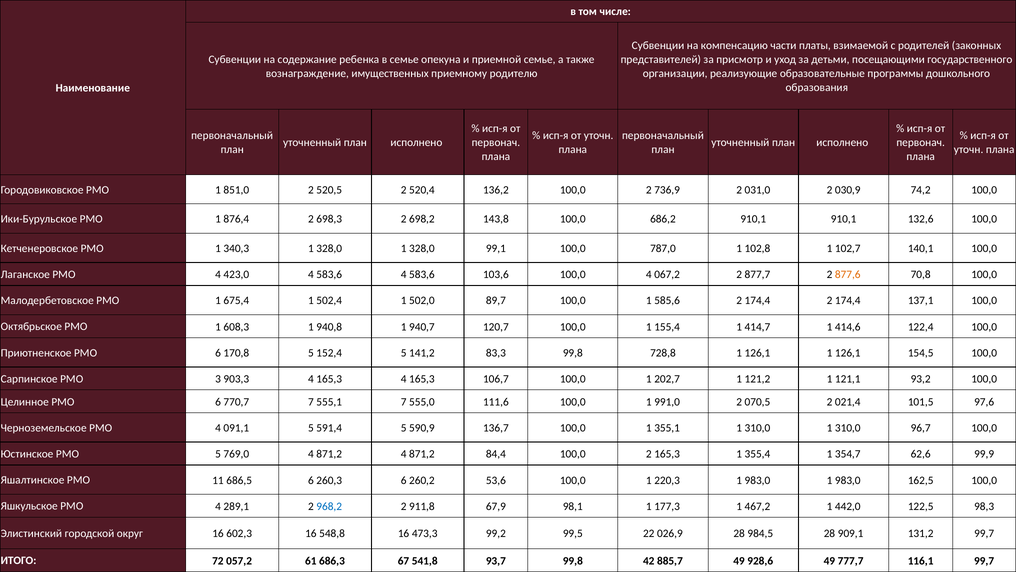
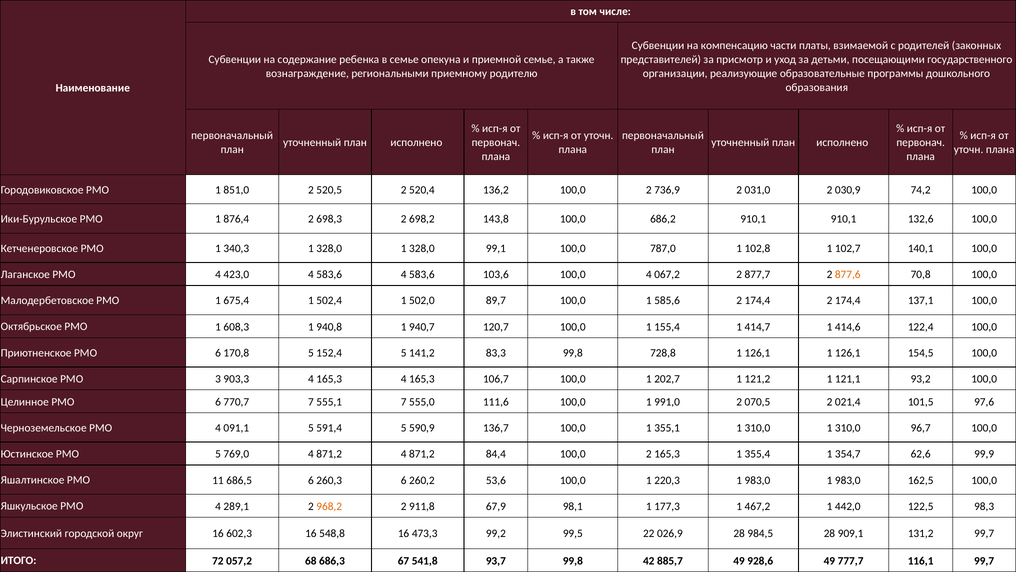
имущественных: имущественных -> региональными
968,2 colour: blue -> orange
61: 61 -> 68
